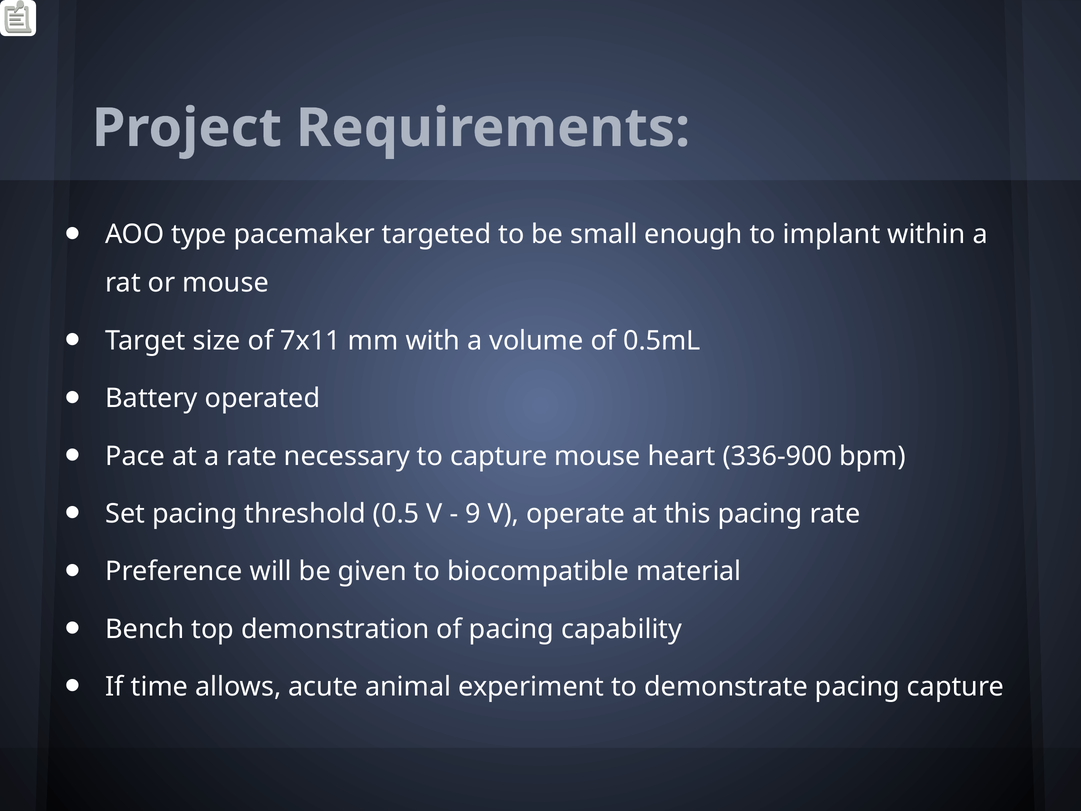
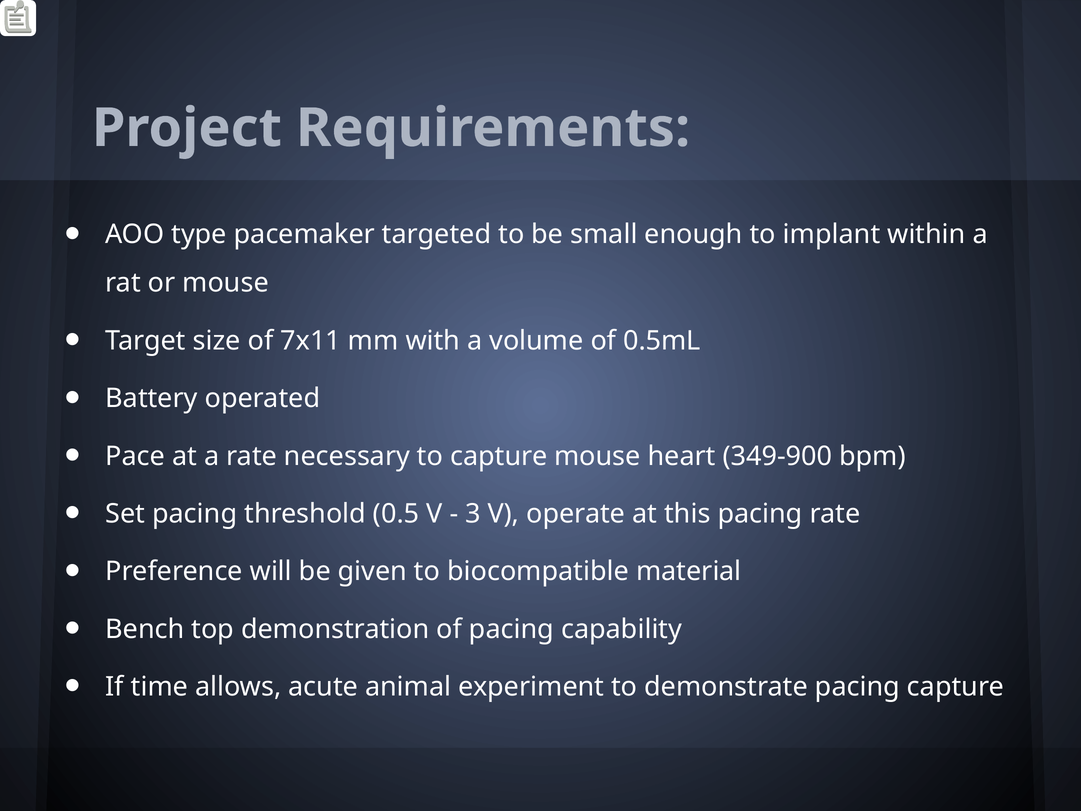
336-900: 336-900 -> 349-900
9: 9 -> 3
